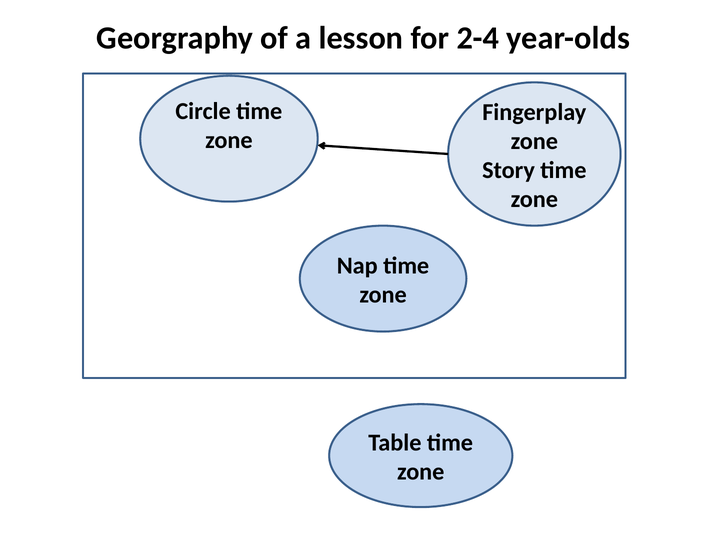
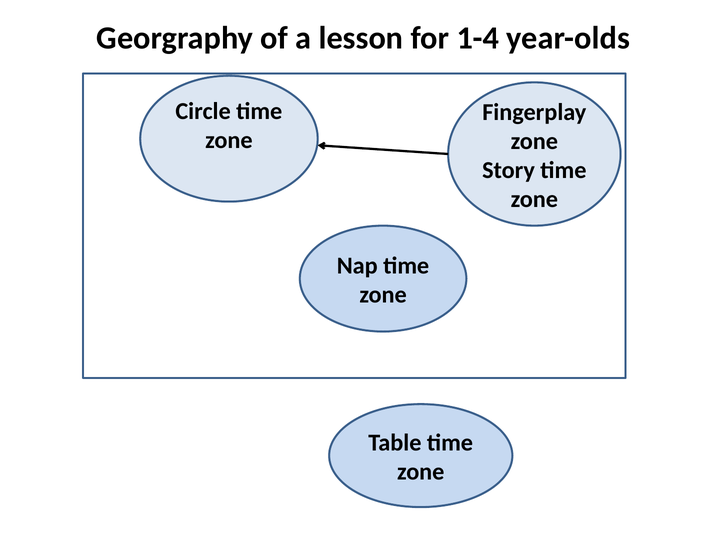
2-4: 2-4 -> 1-4
